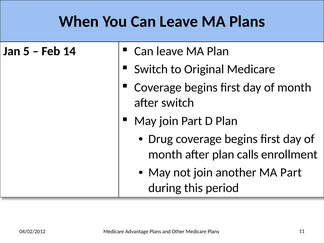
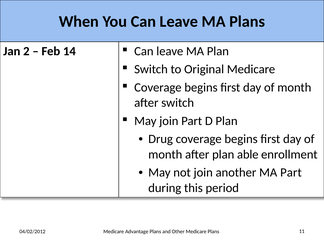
5: 5 -> 2
calls: calls -> able
